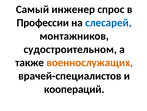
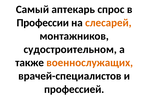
инженер: инженер -> аптекарь
слесарей colour: blue -> orange
коопераций: коопераций -> профессией
